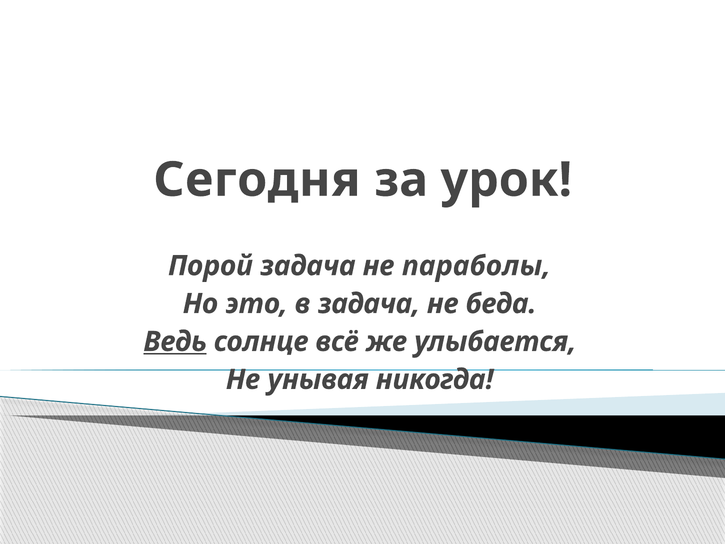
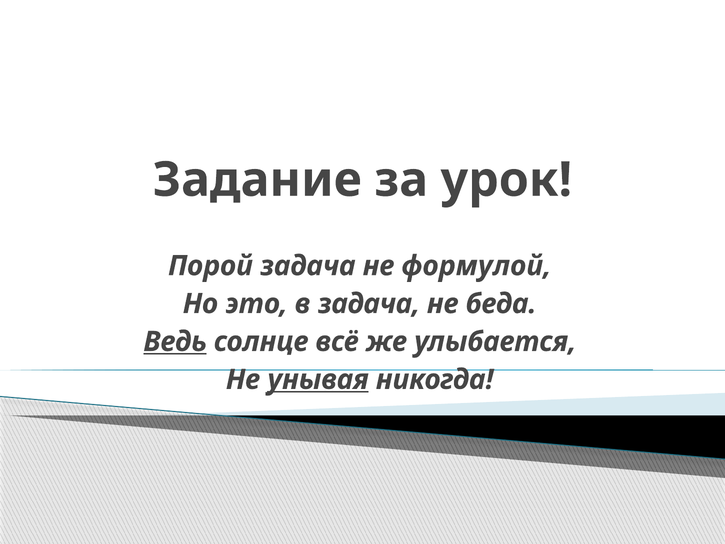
Сегодня: Сегодня -> Задание
параболы: параболы -> формулой
унывая underline: none -> present
